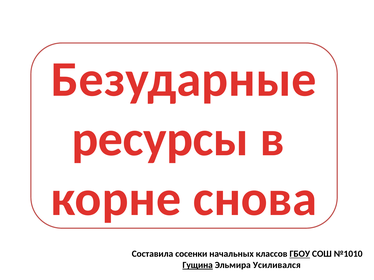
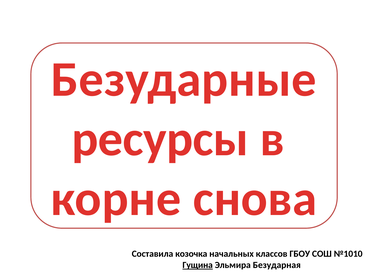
сосенки: сосенки -> козочка
ГБОУ underline: present -> none
Усиливался: Усиливался -> Безударная
